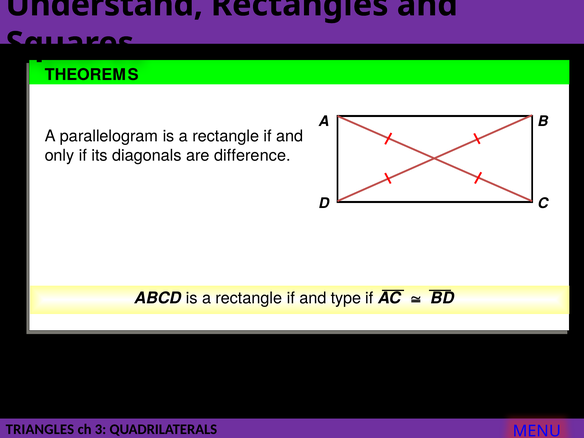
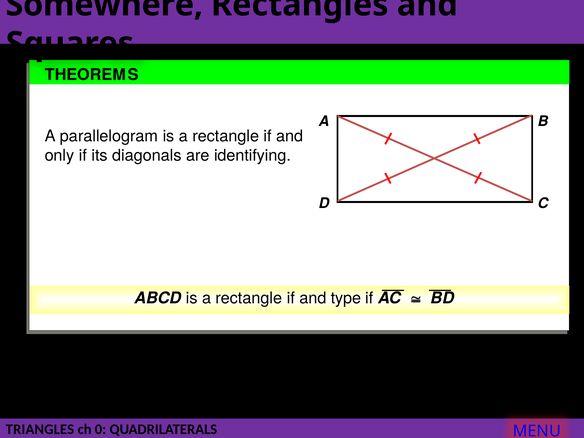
Understand: Understand -> Somewhere
difference: difference -> identifying
3: 3 -> 0
